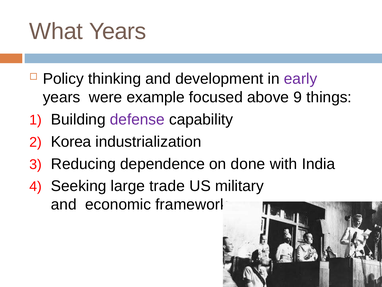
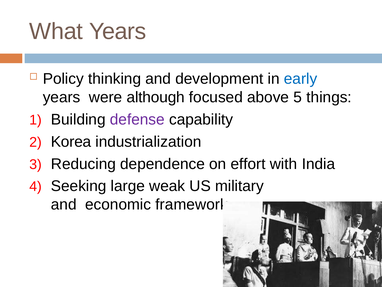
early colour: purple -> blue
example: example -> although
9: 9 -> 5
done: done -> effort
trade: trade -> weak
